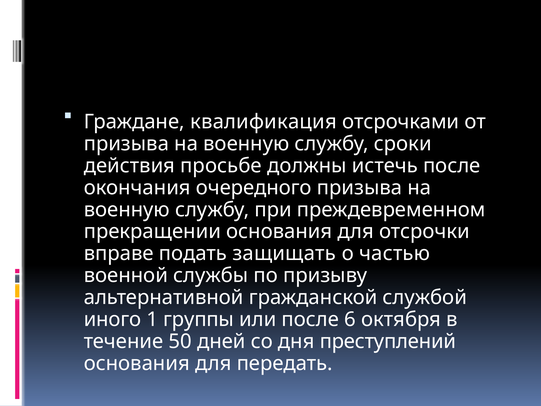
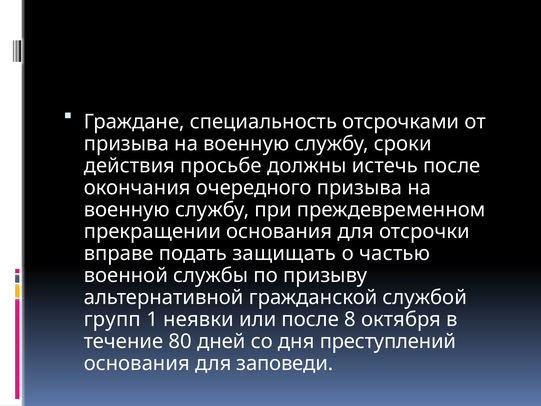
квалификация: квалификация -> специальность
иного: иного -> групп
группы: группы -> неявки
6: 6 -> 8
50: 50 -> 80
передать: передать -> заповеди
